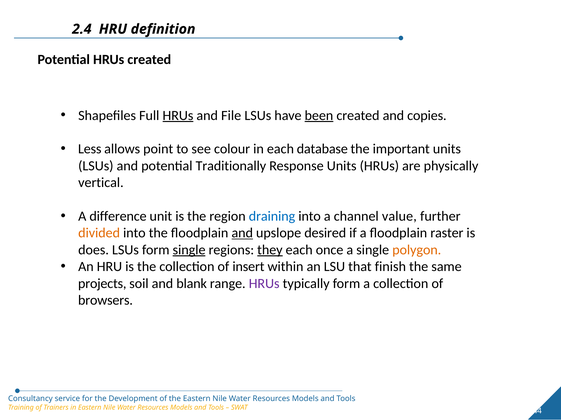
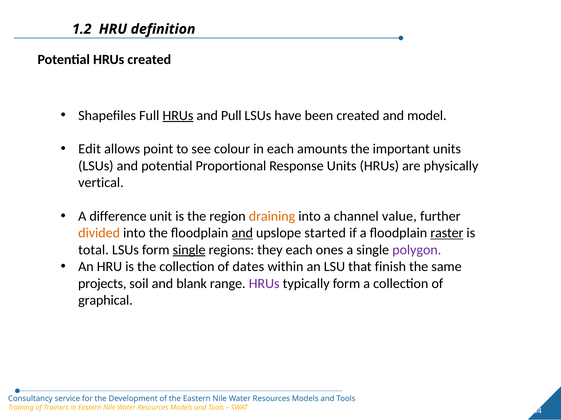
2.4: 2.4 -> 1.2
File: File -> Pull
been underline: present -> none
copies: copies -> model
Less: Less -> Edit
database: database -> amounts
Traditionally: Traditionally -> Proportional
draining colour: blue -> orange
desired: desired -> started
raster underline: none -> present
does: does -> total
they underline: present -> none
once: once -> ones
polygon colour: orange -> purple
insert: insert -> dates
browsers: browsers -> graphical
